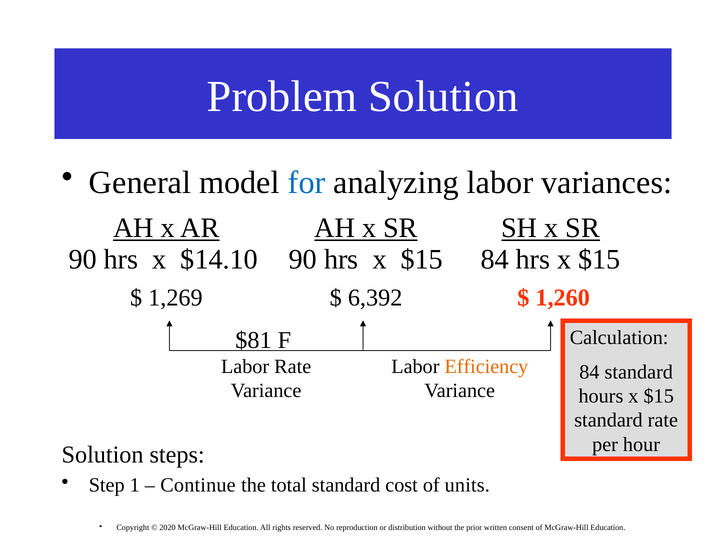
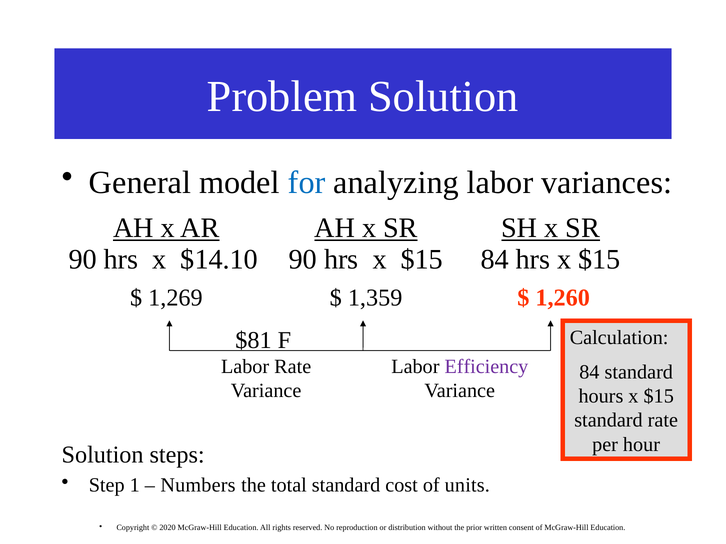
6,392: 6,392 -> 1,359
Efficiency colour: orange -> purple
Continue: Continue -> Numbers
